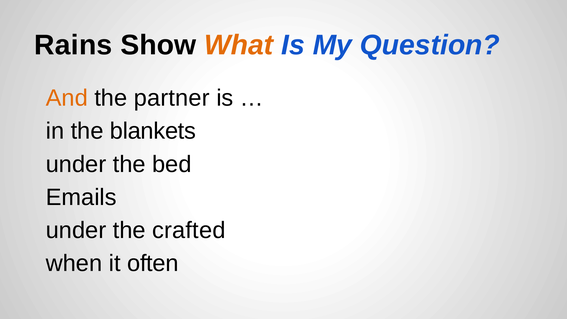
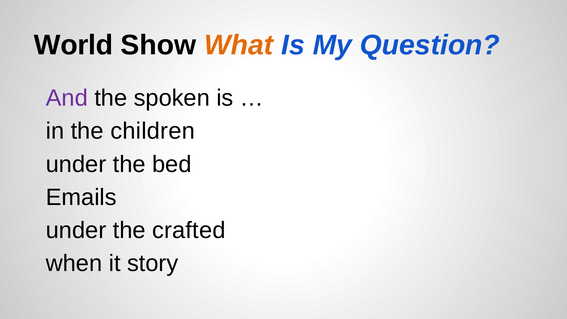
Rains: Rains -> World
And colour: orange -> purple
partner: partner -> spoken
blankets: blankets -> children
often: often -> story
